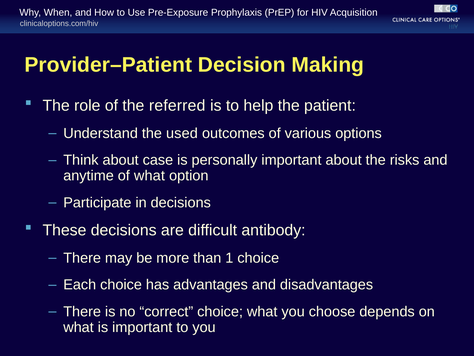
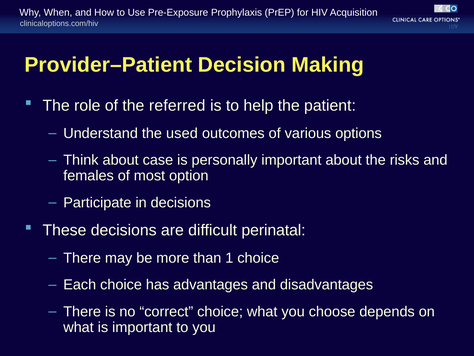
anytime: anytime -> females
of what: what -> most
antibody: antibody -> perinatal
